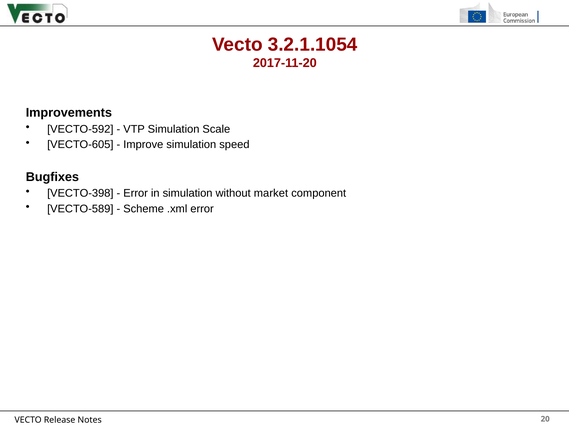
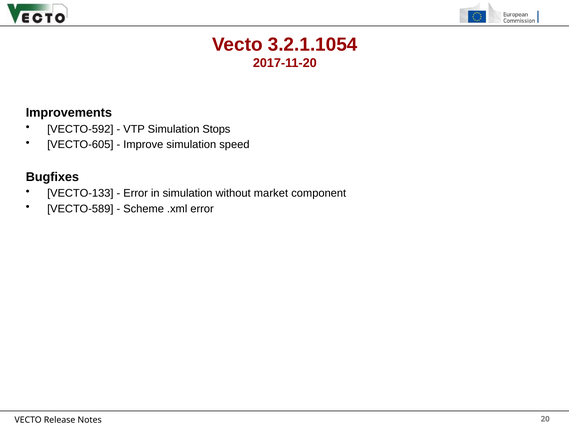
Scale: Scale -> Stops
VECTO-398: VECTO-398 -> VECTO-133
